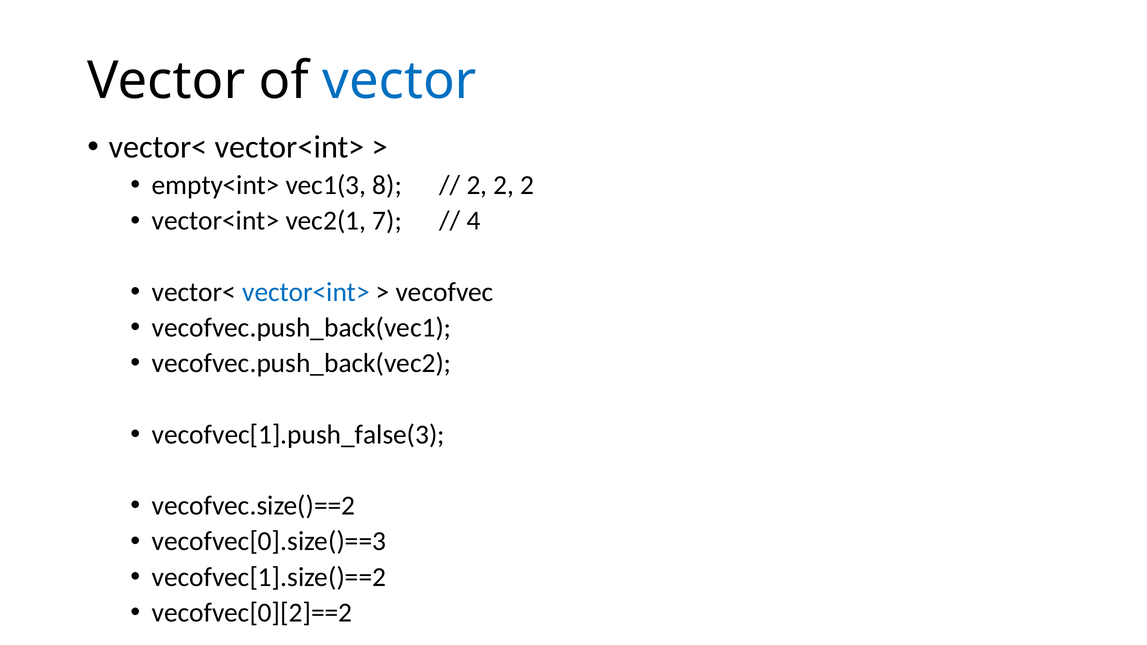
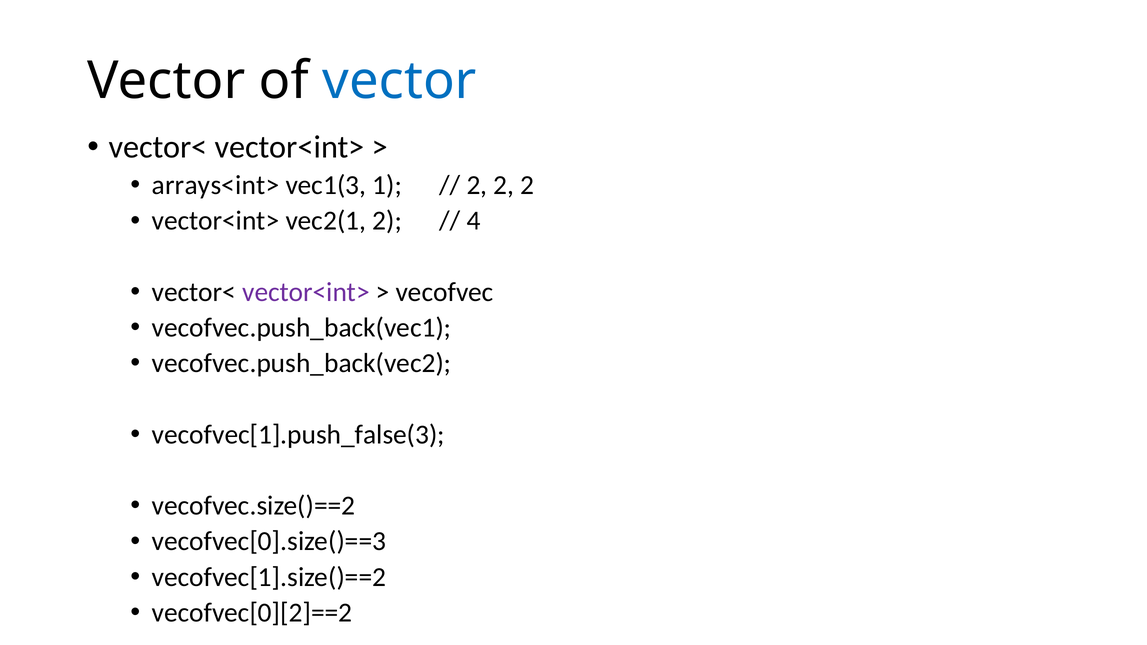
empty<int>: empty<int> -> arrays<int>
8: 8 -> 1
vec2(1 7: 7 -> 2
vector<int> at (306, 292) colour: blue -> purple
